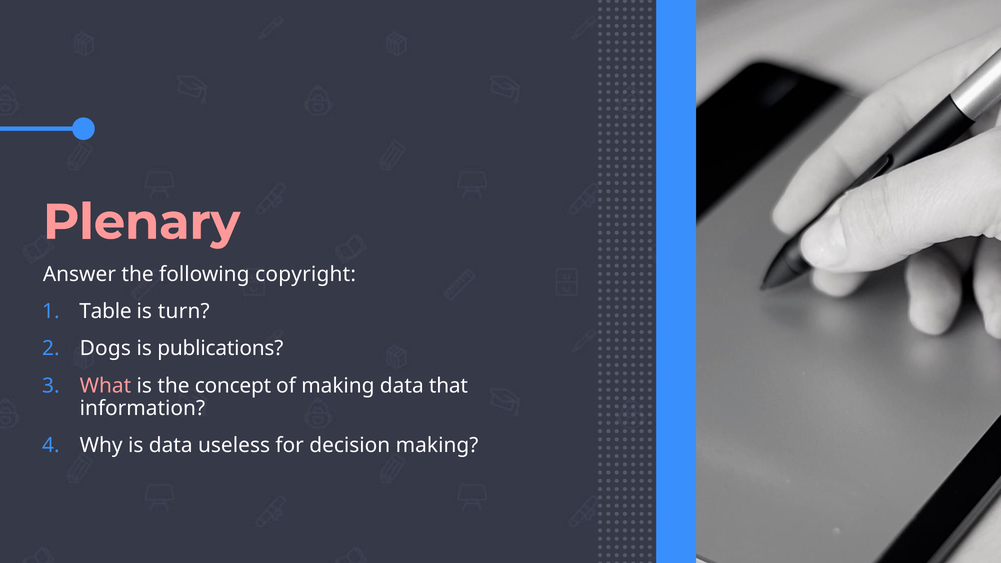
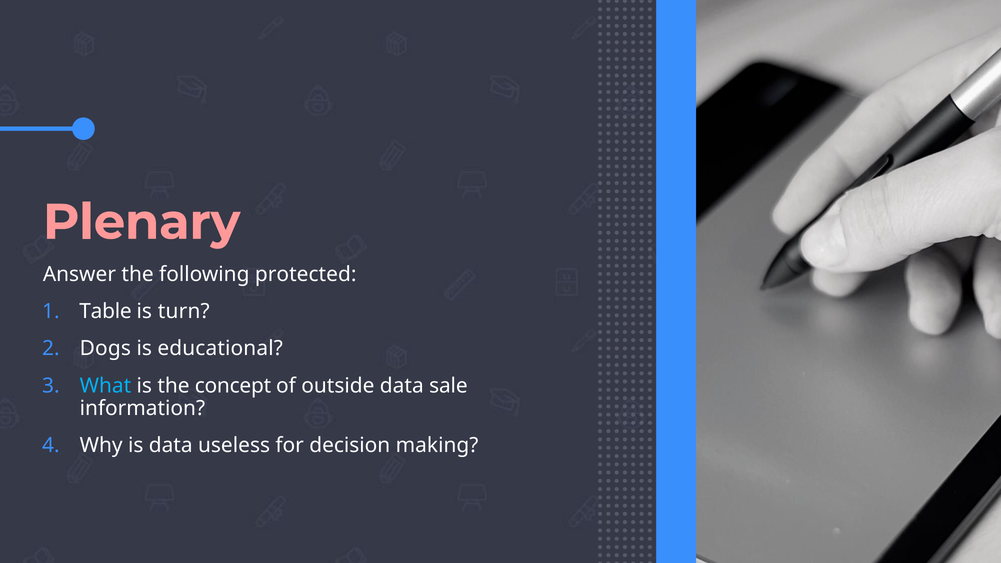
copyright: copyright -> protected
publications: publications -> educational
What colour: pink -> light blue
of making: making -> outside
that: that -> sale
